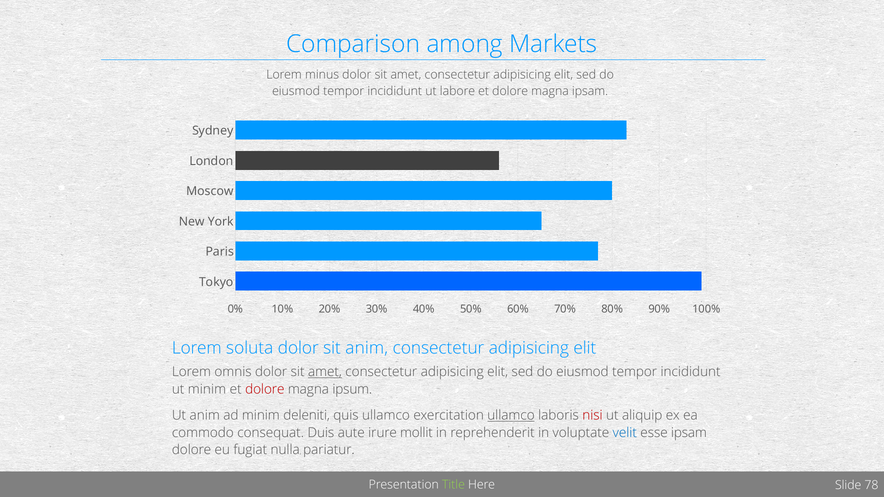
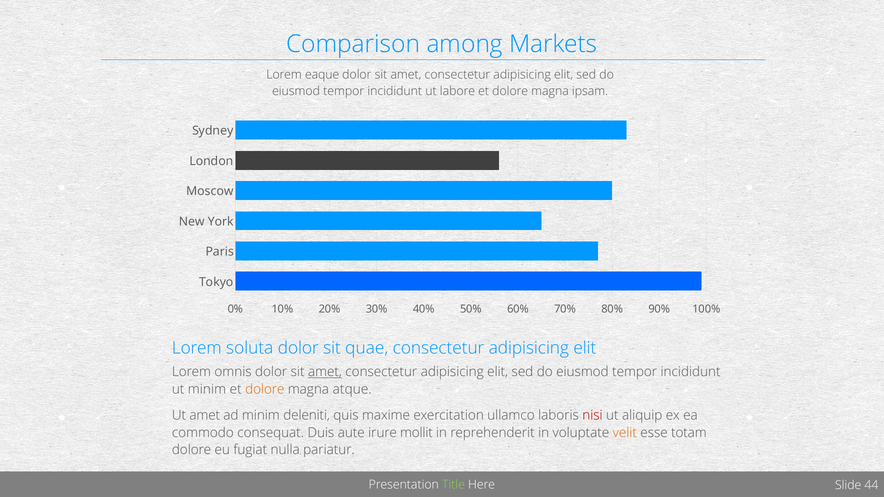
minus: minus -> eaque
sit anim: anim -> quae
dolore at (265, 389) colour: red -> orange
ipsum: ipsum -> atque
Ut anim: anim -> amet
quis ullamco: ullamco -> maxime
ullamco at (511, 416) underline: present -> none
velit colour: blue -> orange
esse ipsam: ipsam -> totam
78: 78 -> 44
